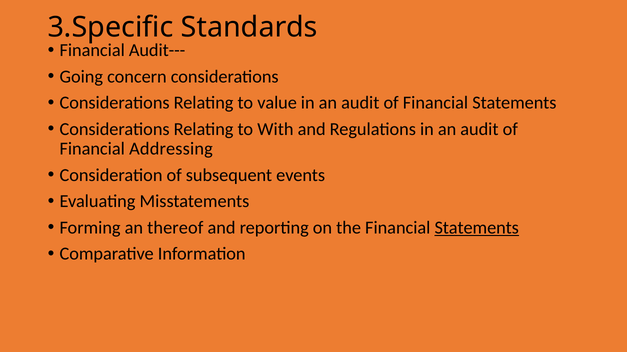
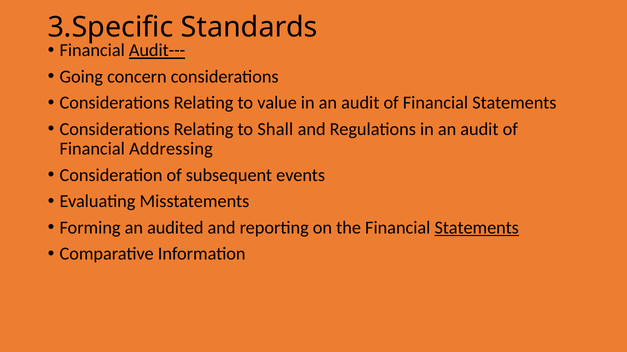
Audit--- underline: none -> present
With: With -> Shall
thereof: thereof -> audited
